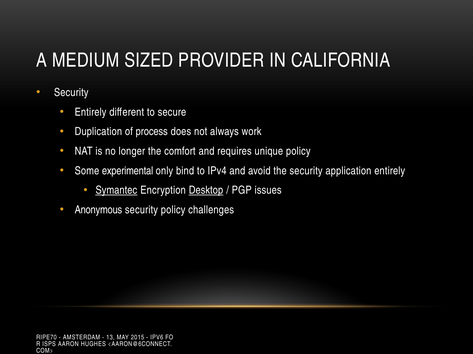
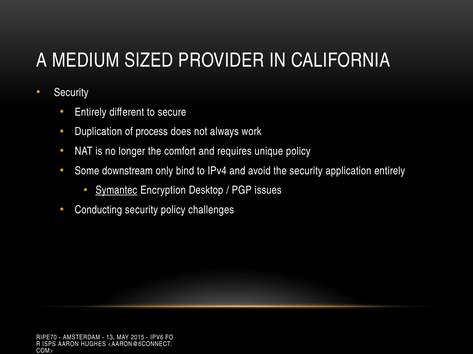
experimental: experimental -> downstream
Desktop underline: present -> none
Anonymous: Anonymous -> Conducting
